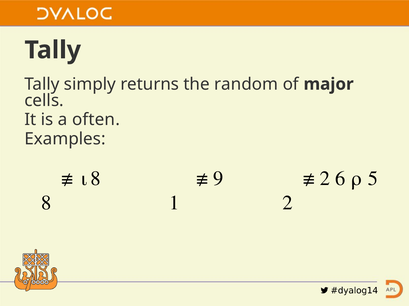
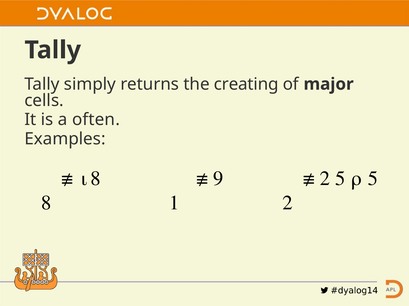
random: random -> creating
6 at (340, 179): 6 -> 5
